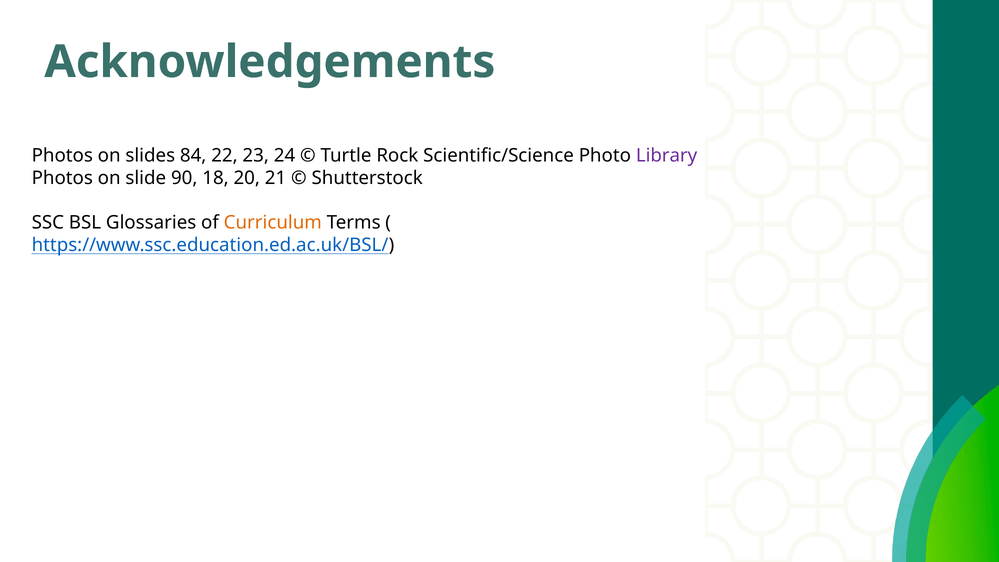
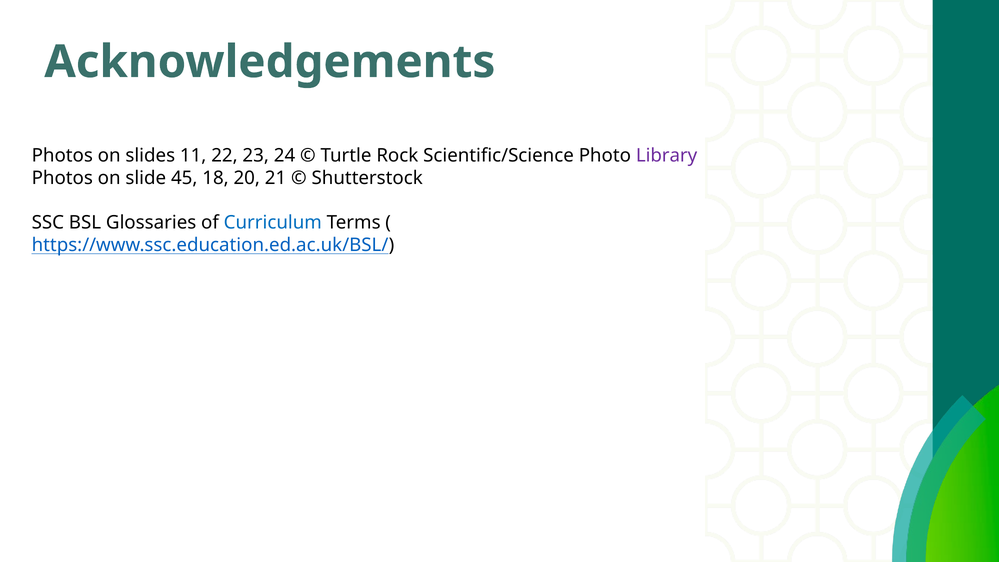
84: 84 -> 11
90: 90 -> 45
Curriculum colour: orange -> blue
